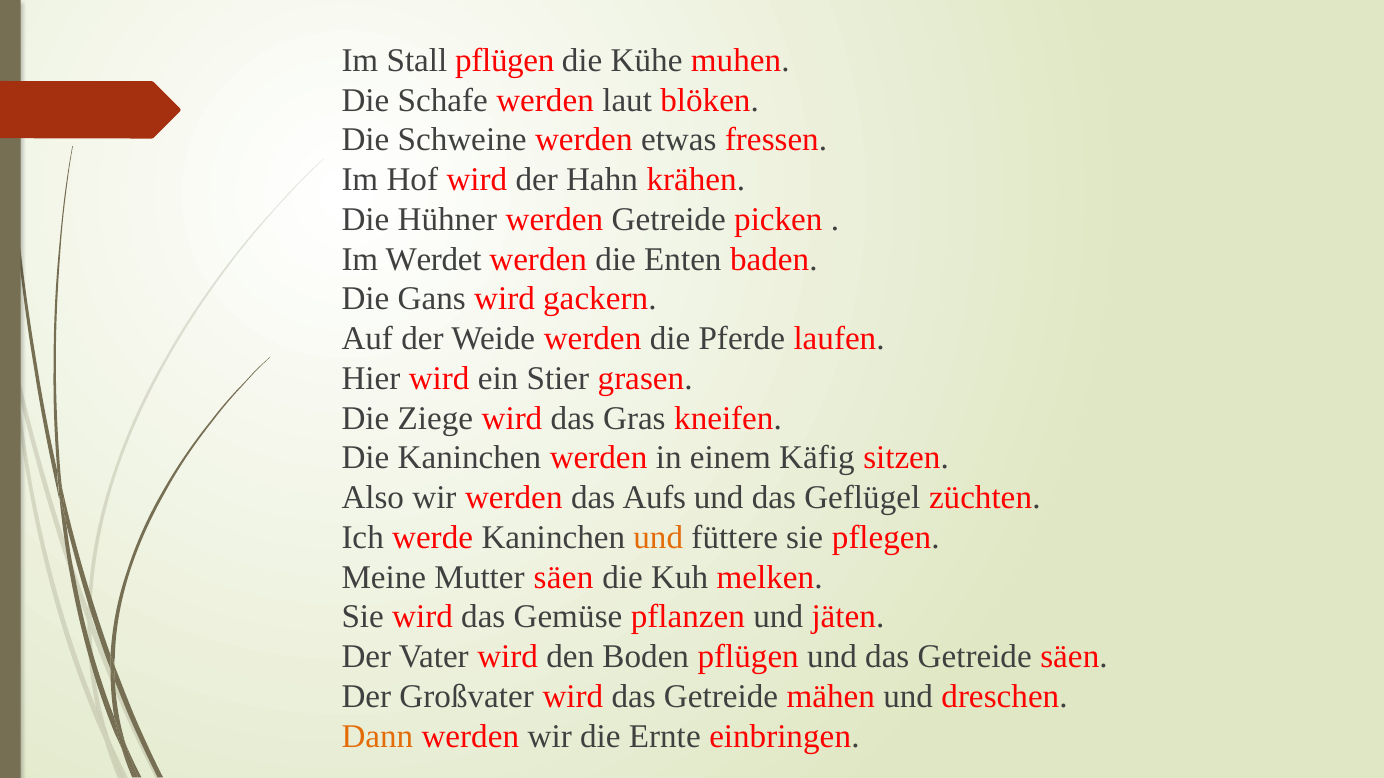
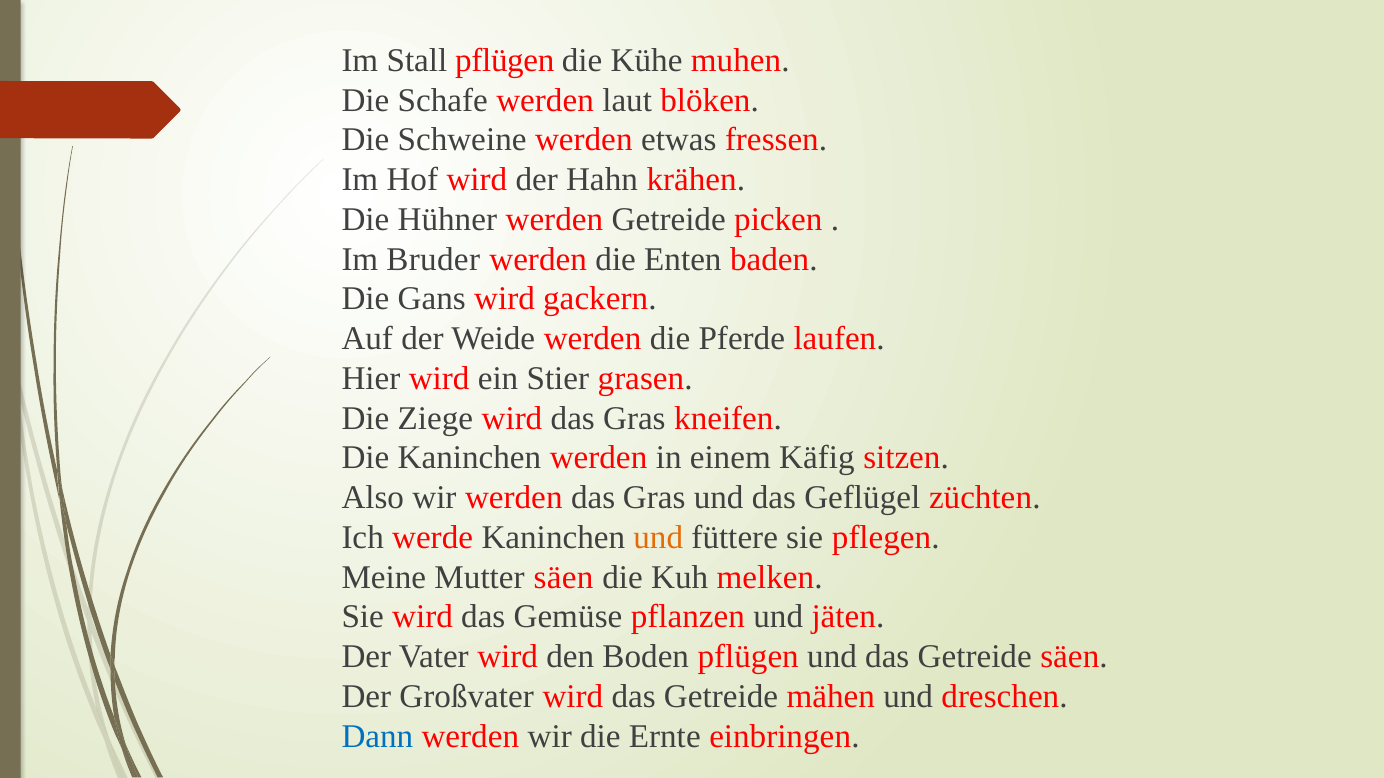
Werdet: Werdet -> Bruder
werden das Aufs: Aufs -> Gras
Dann colour: orange -> blue
